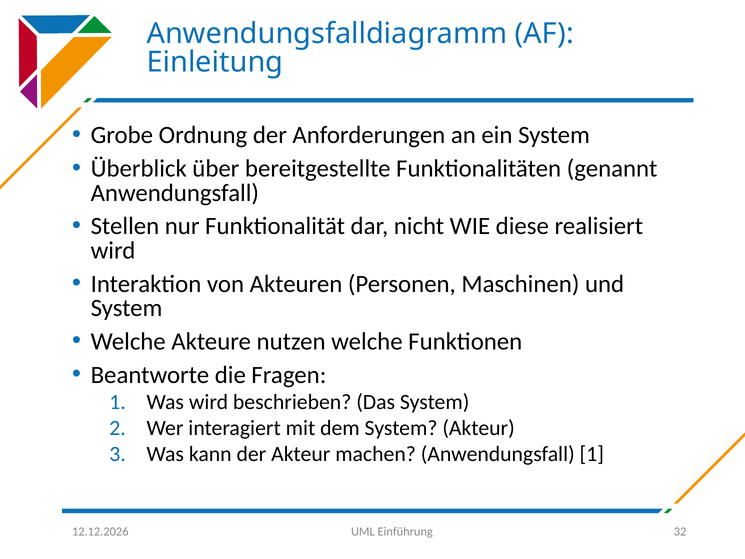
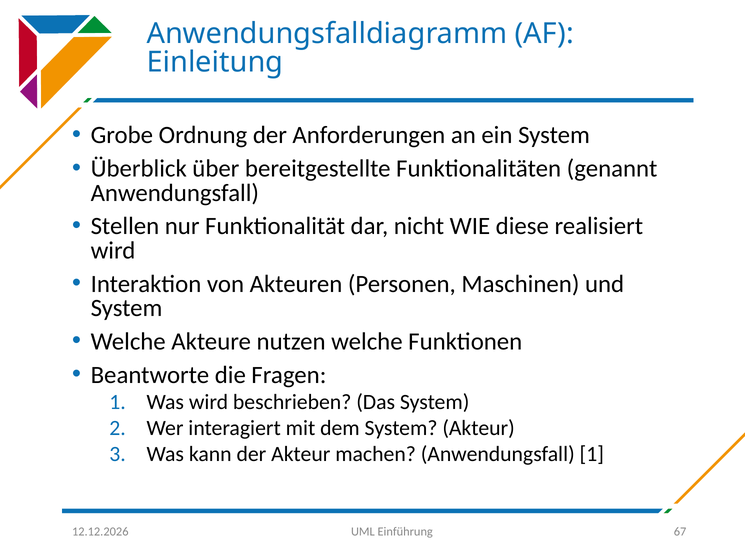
32: 32 -> 67
